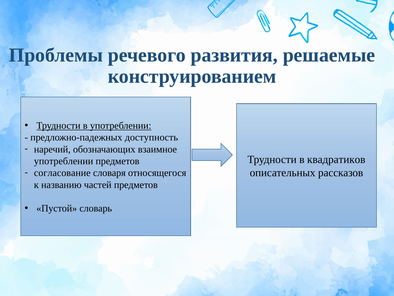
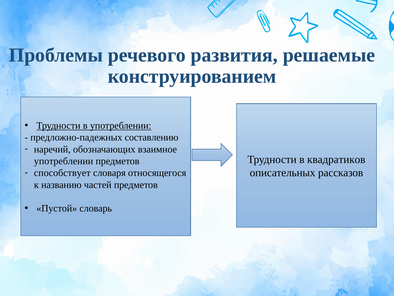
доступность: доступность -> составлению
согласование: согласование -> способствует
